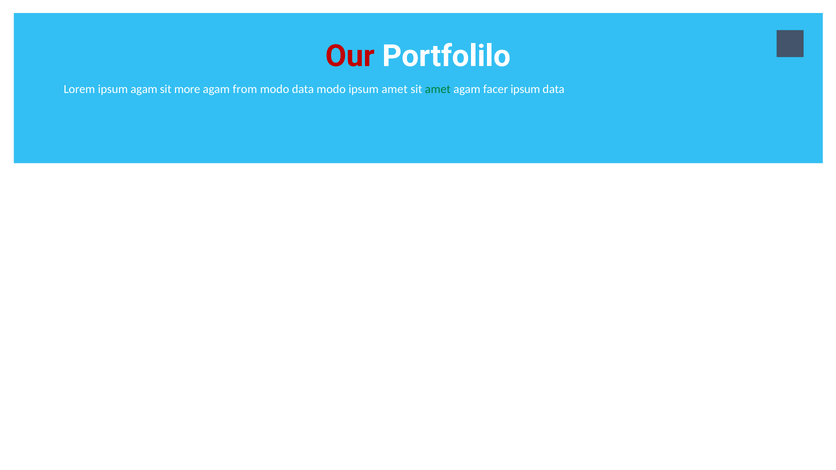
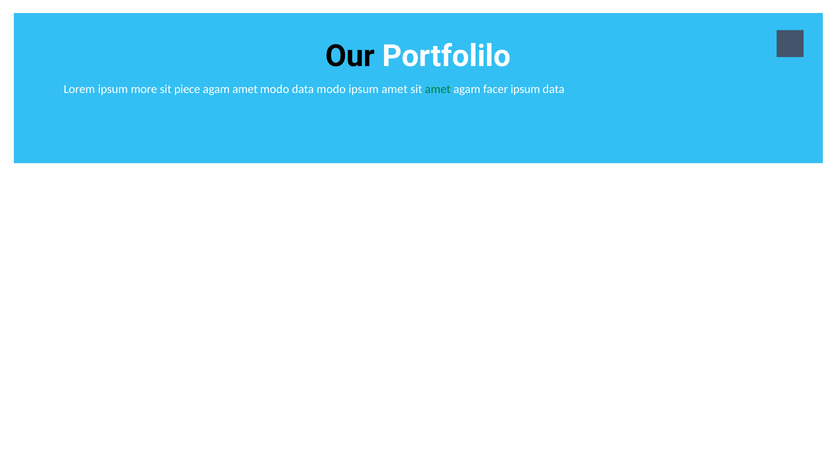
Our colour: red -> black
ipsum agam: agam -> more
more: more -> piece
agam from: from -> amet
